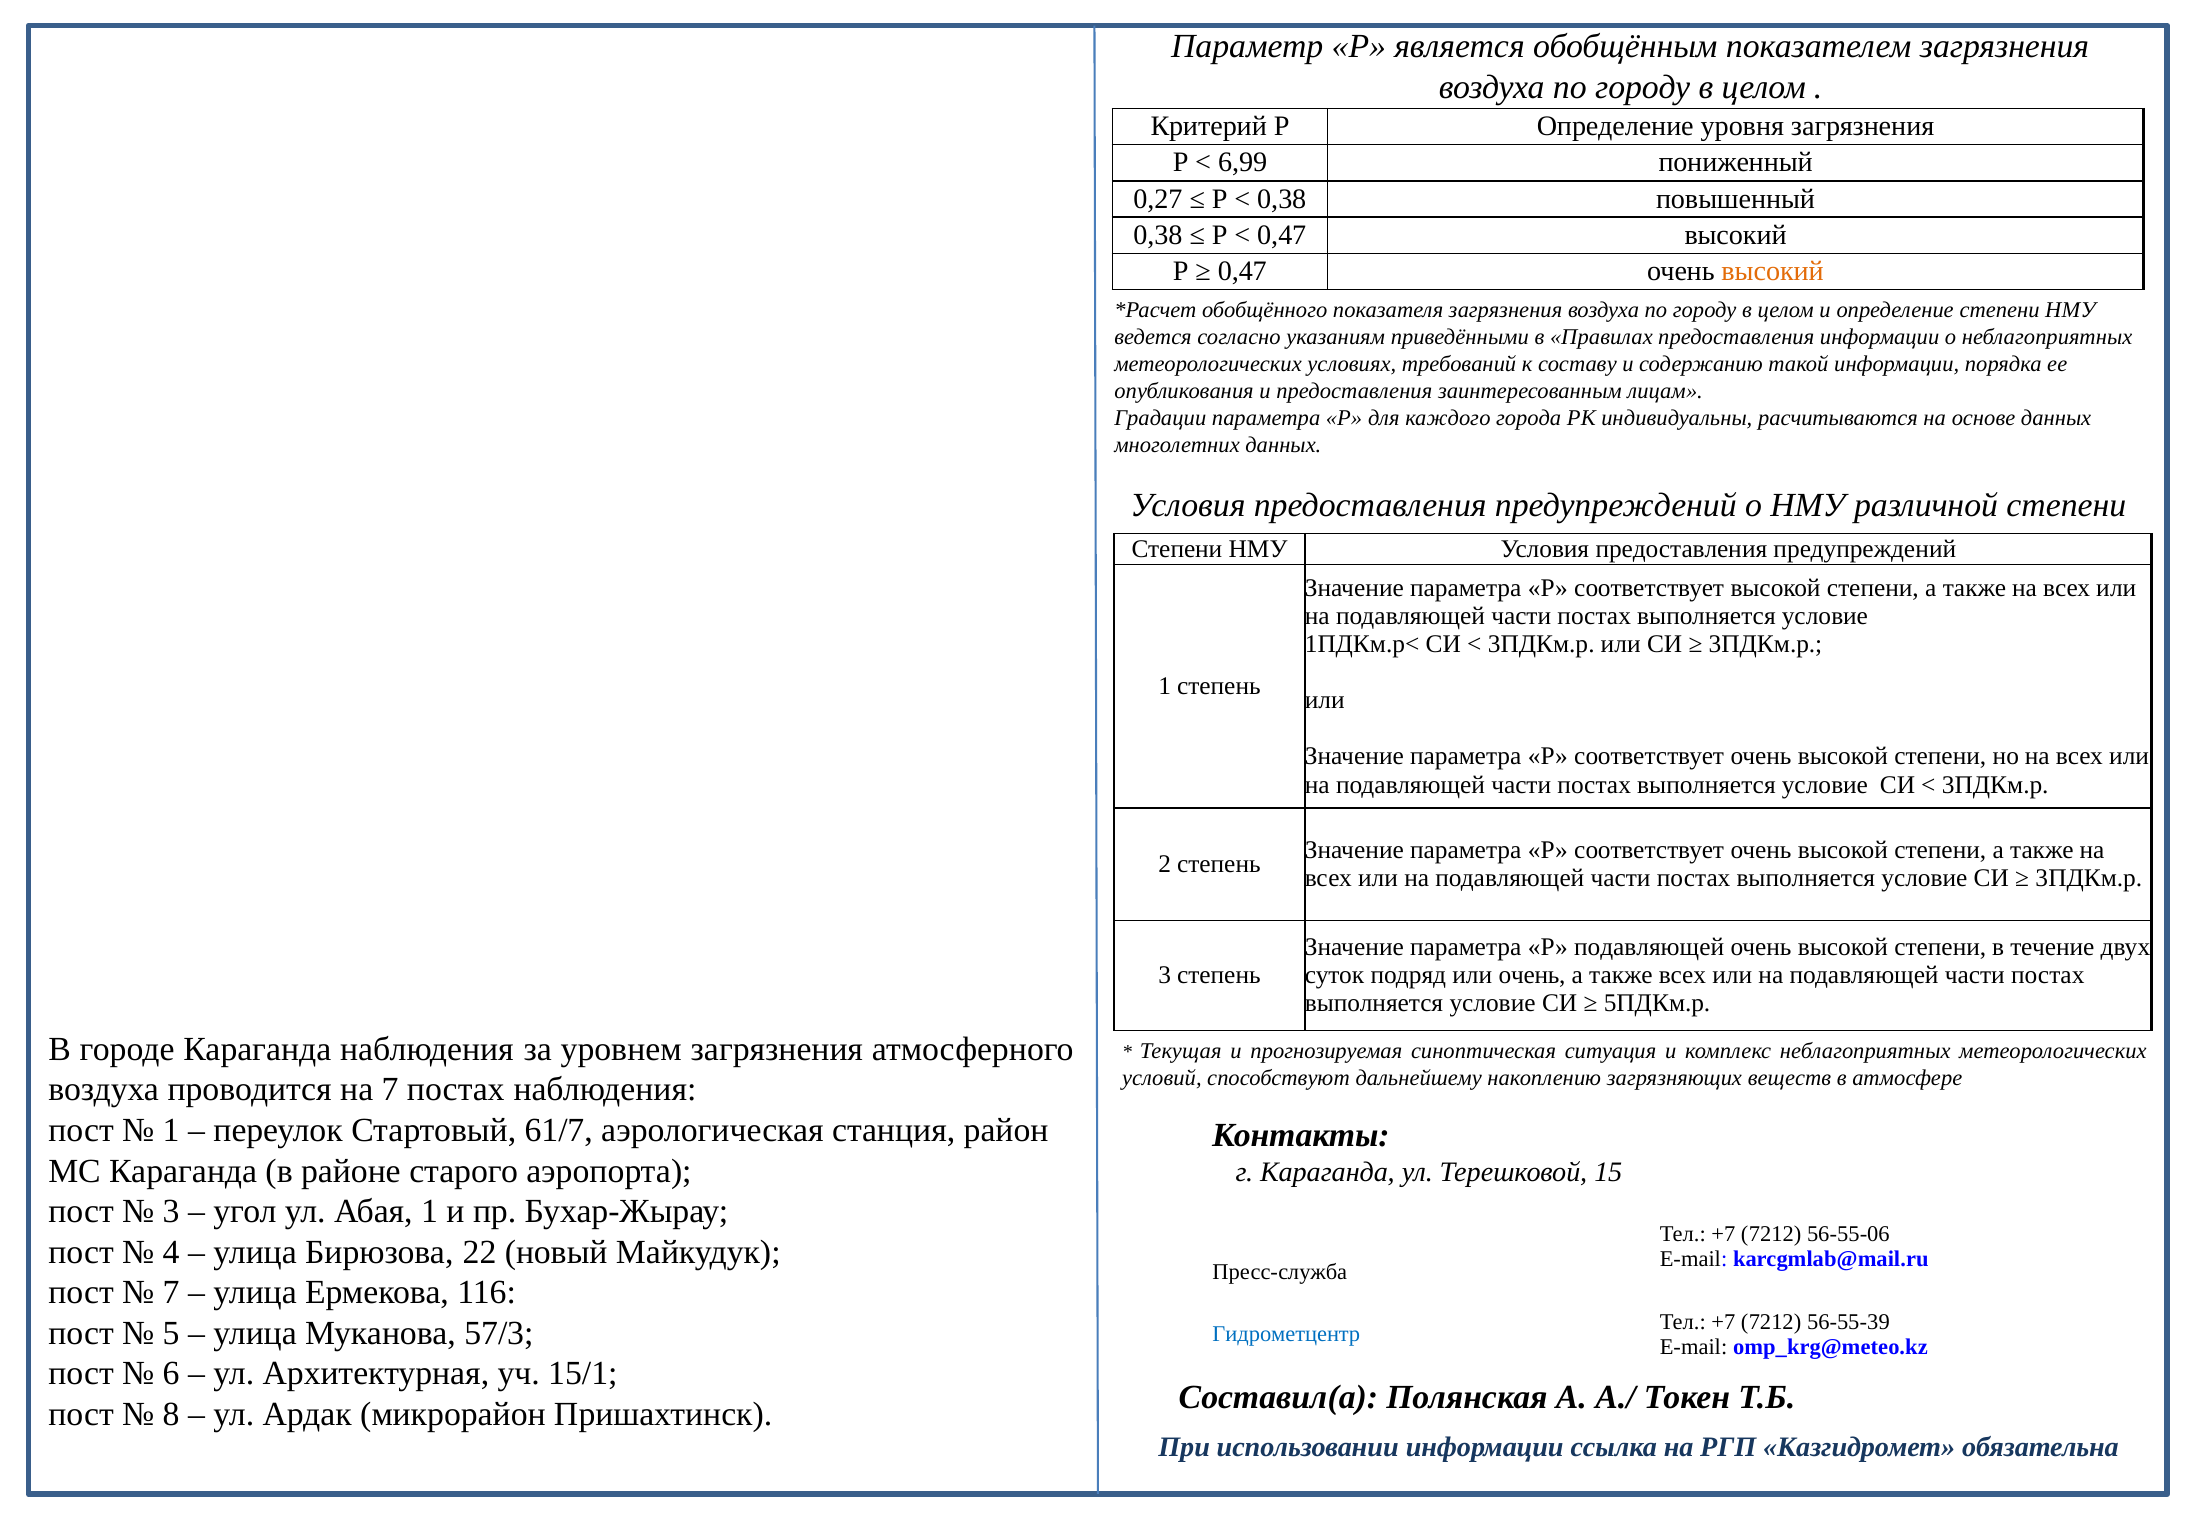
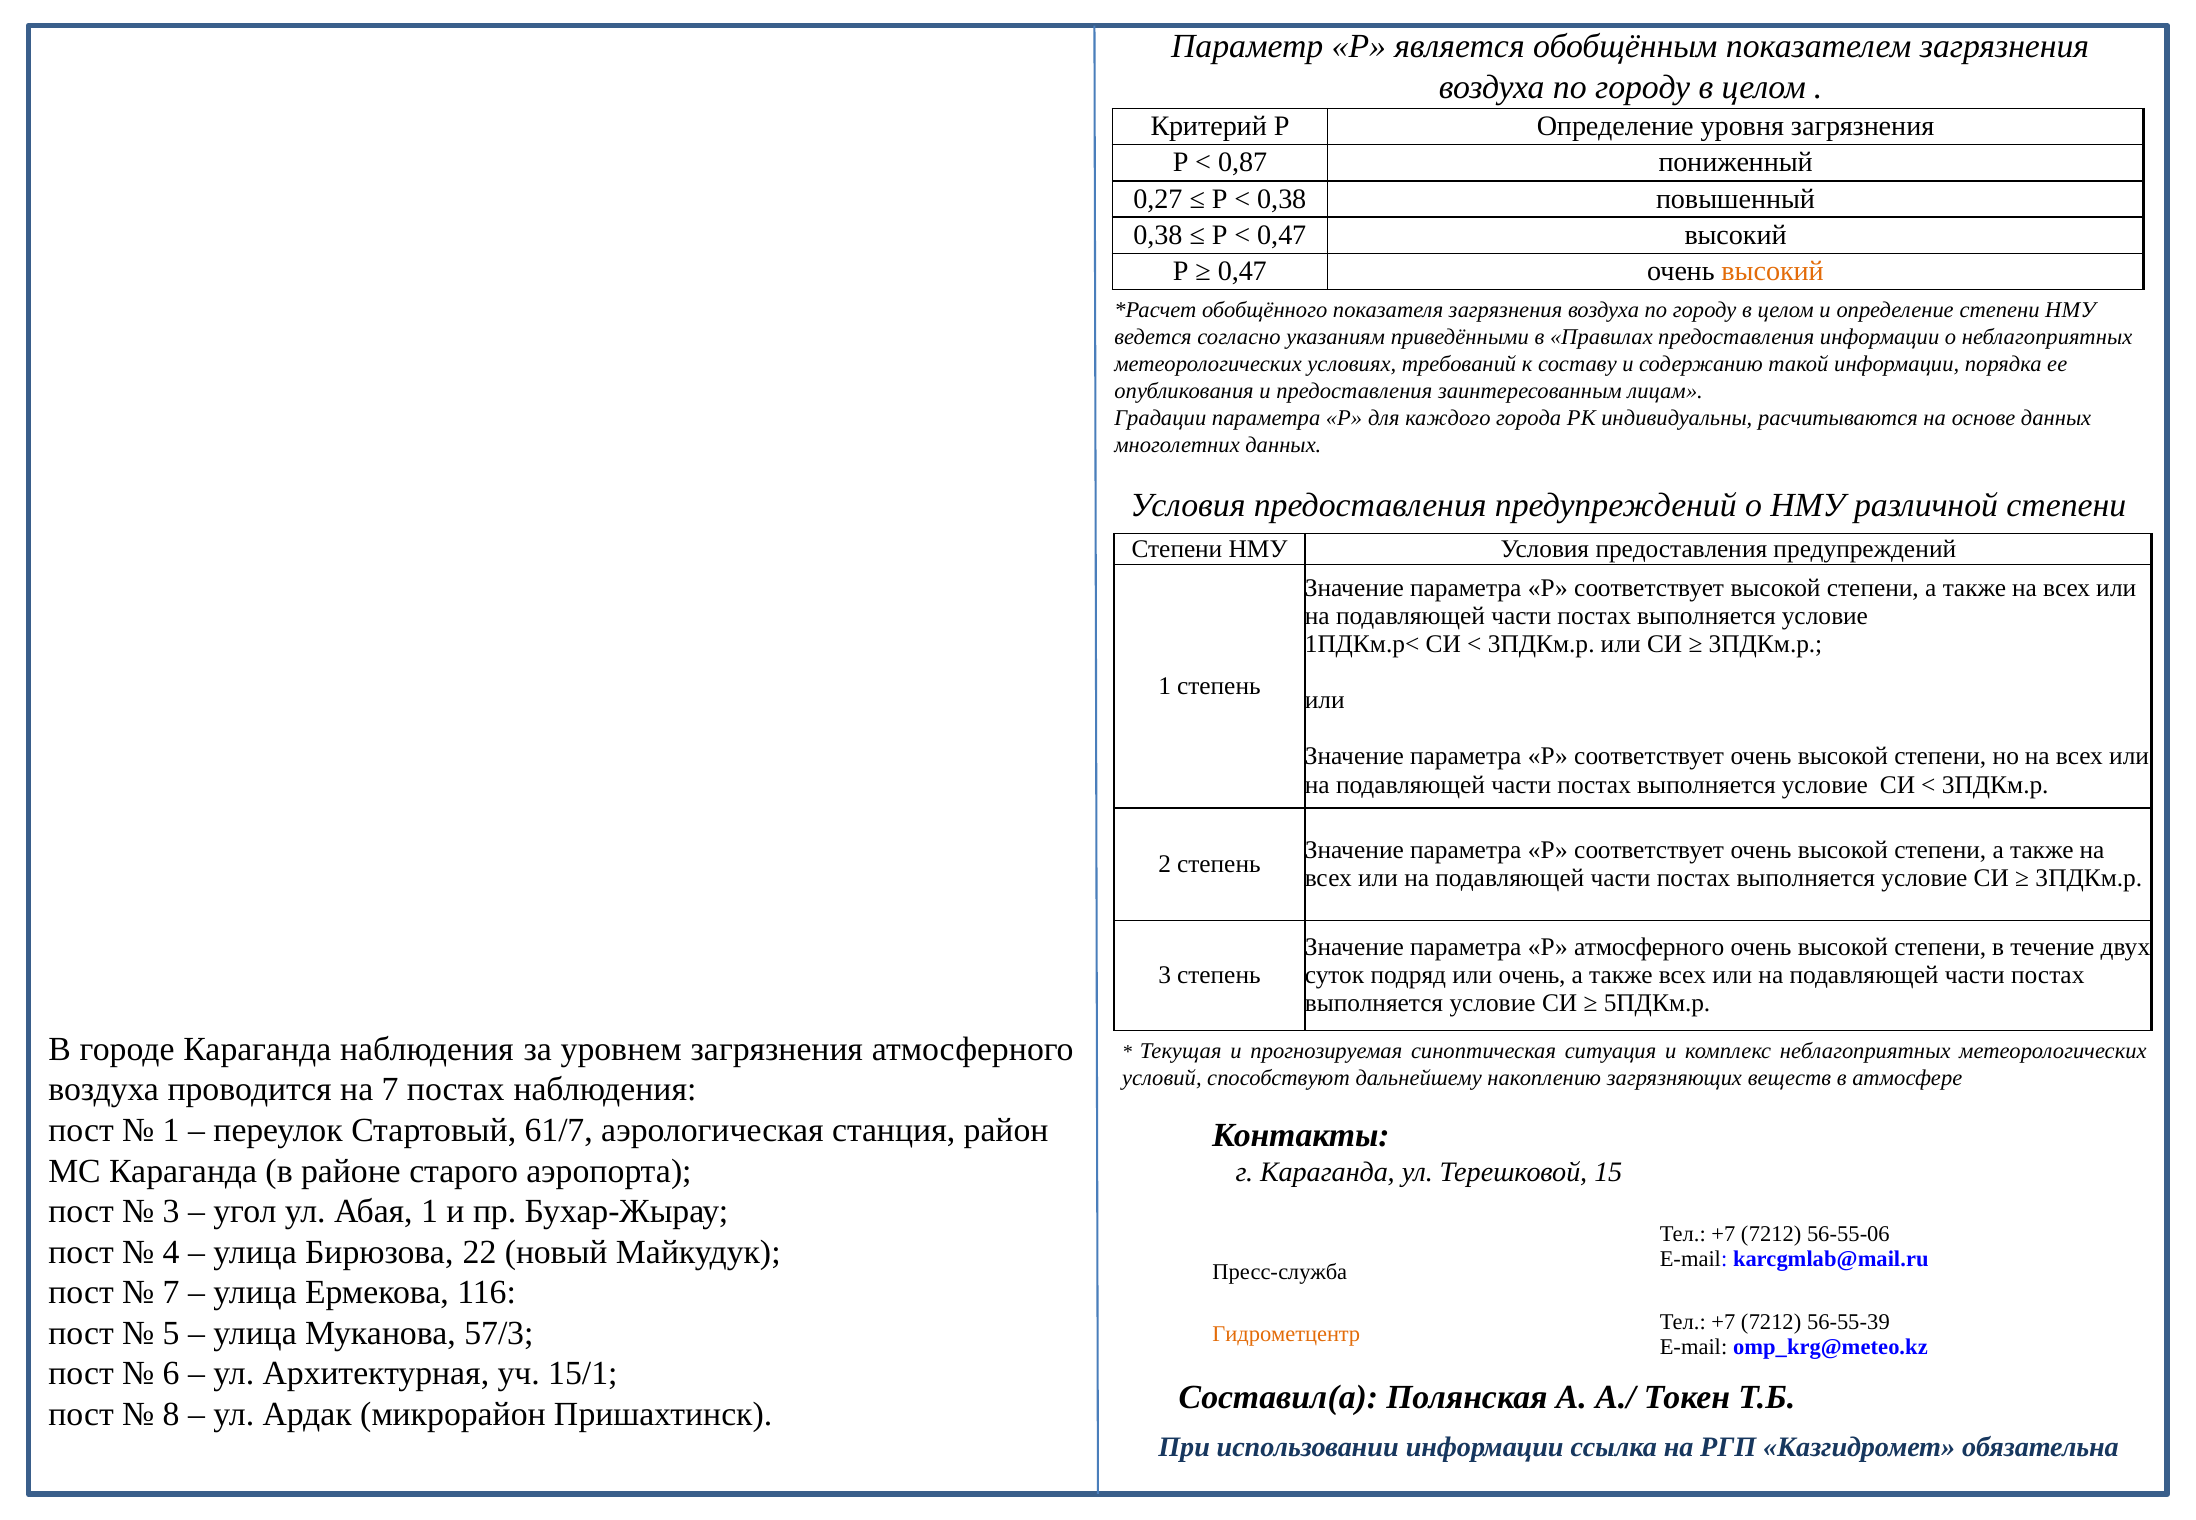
6,99: 6,99 -> 0,87
Р подавляющей: подавляющей -> атмосферного
Гидрометцентр colour: blue -> orange
